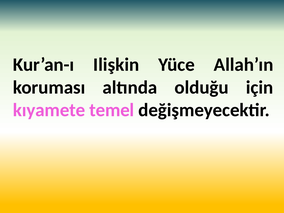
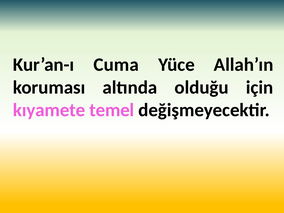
Ilişkin: Ilişkin -> Cuma
